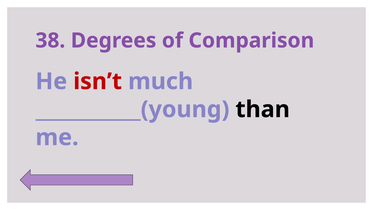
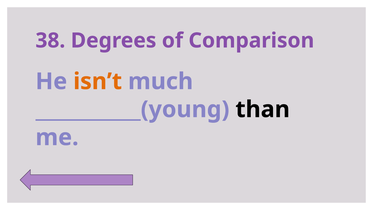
isn’t colour: red -> orange
